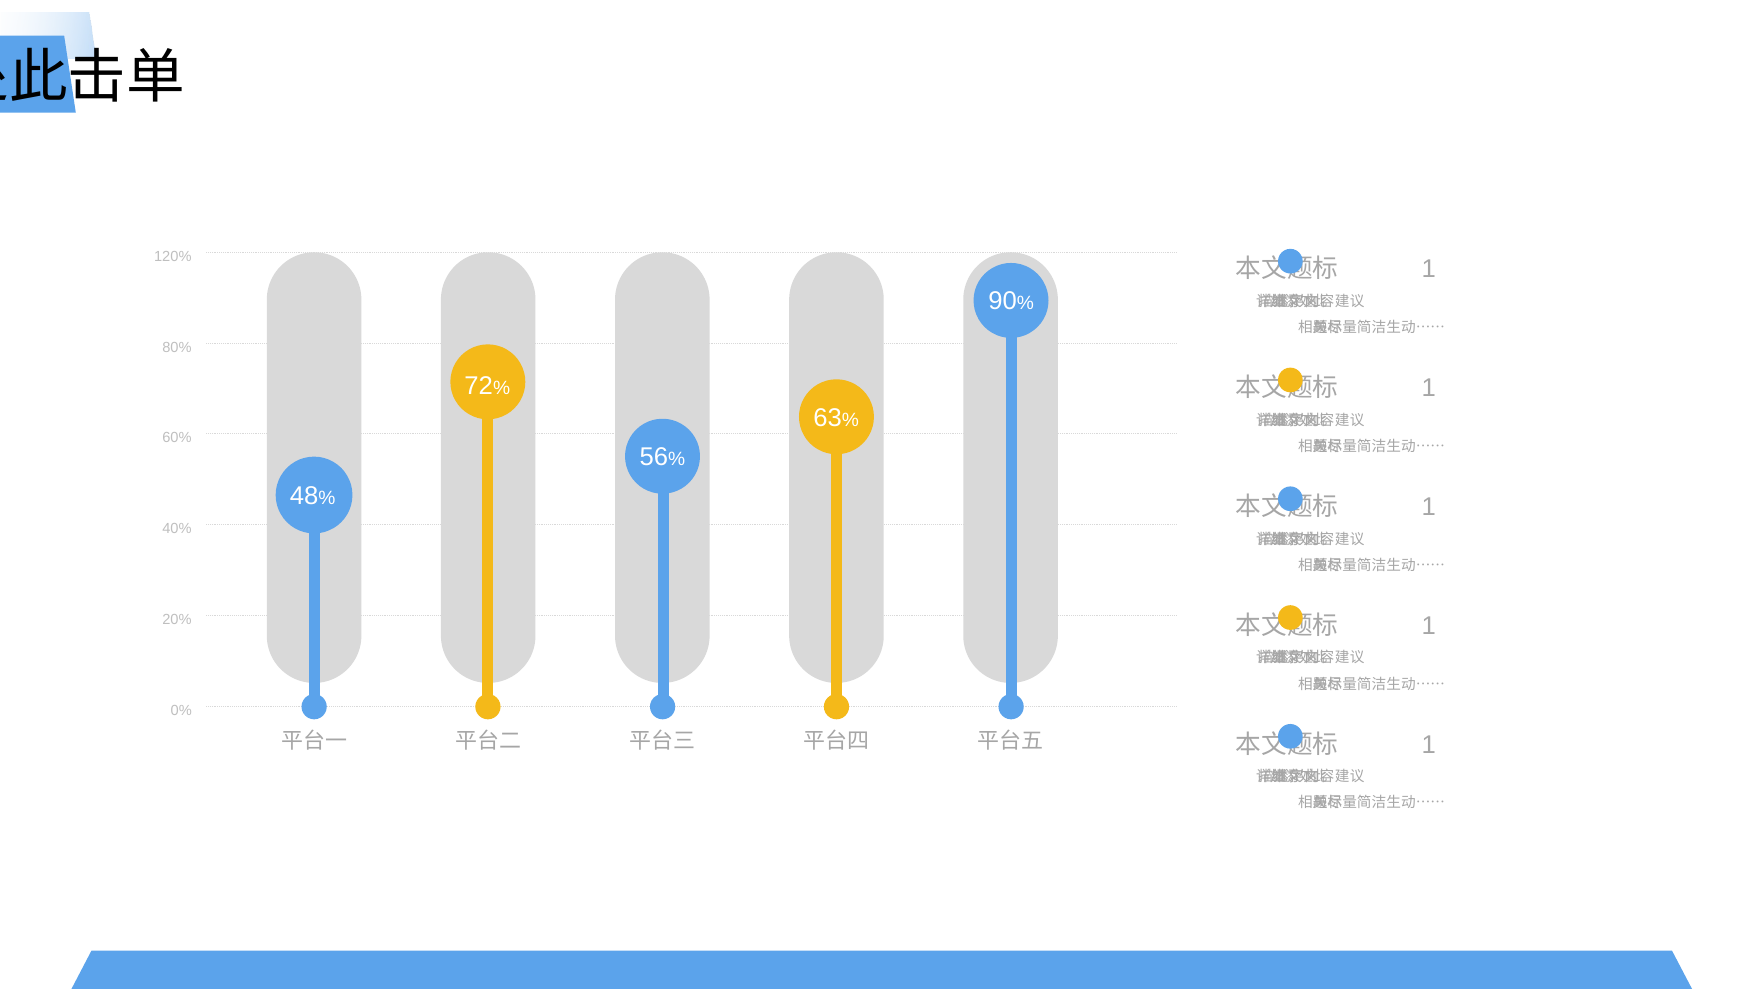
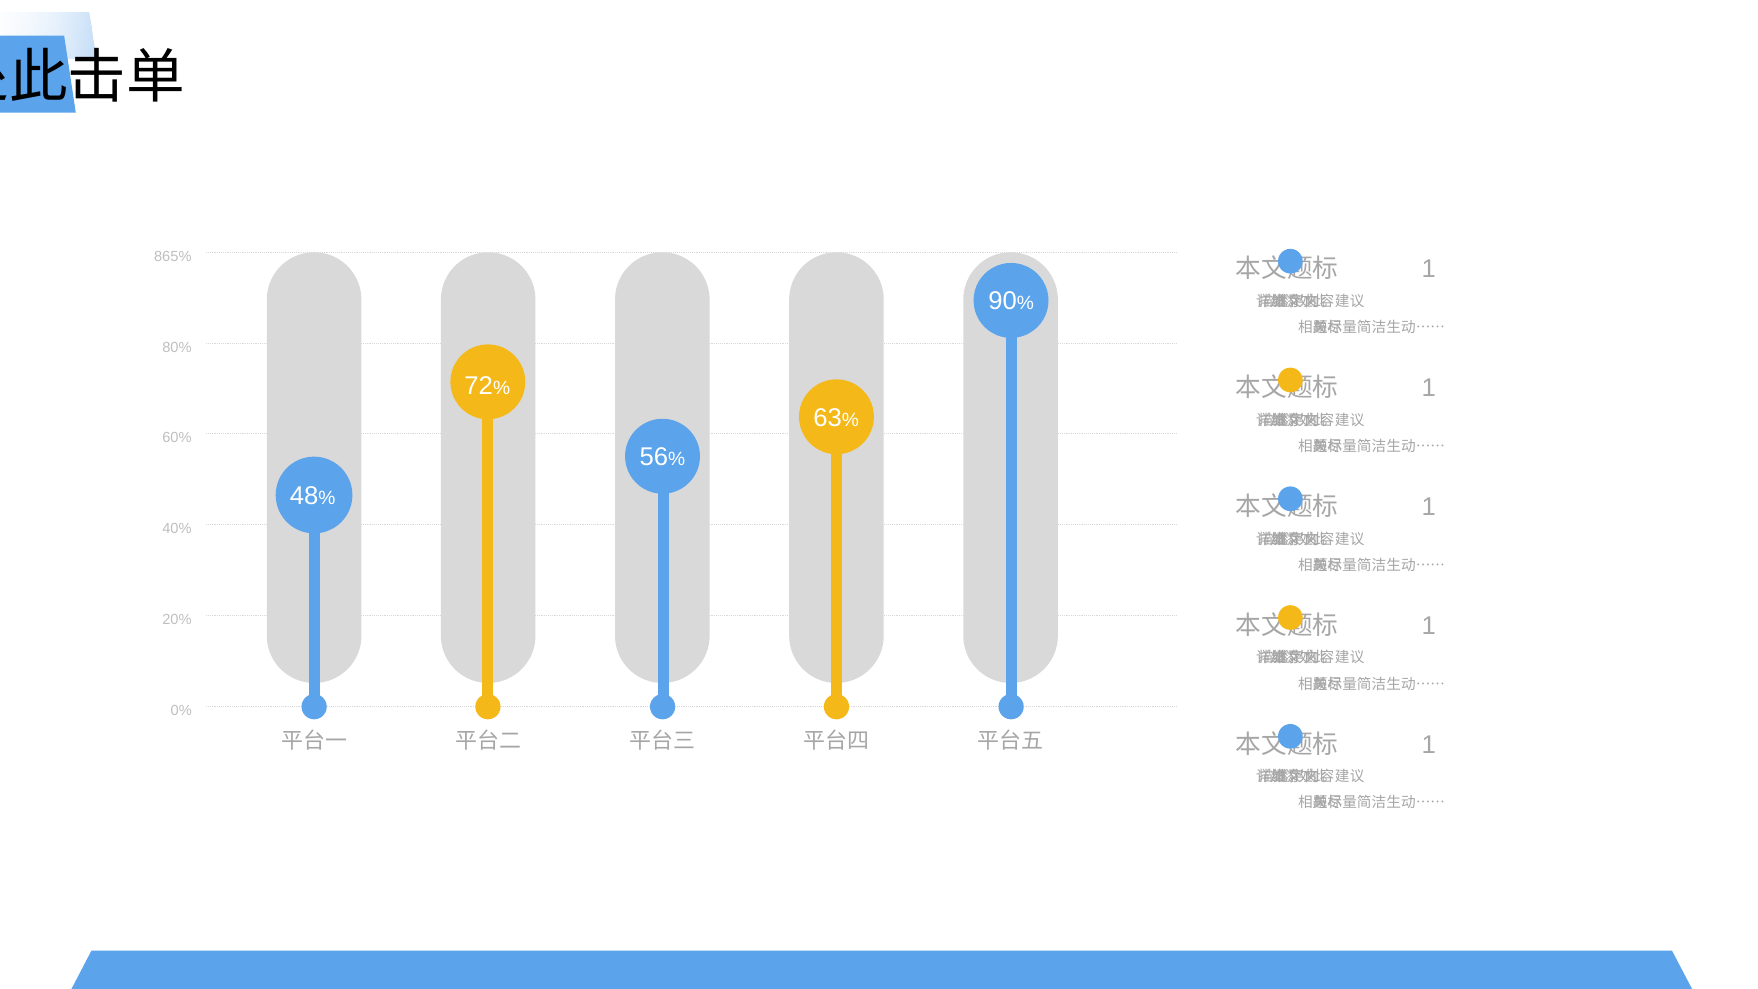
120%: 120% -> 865%
